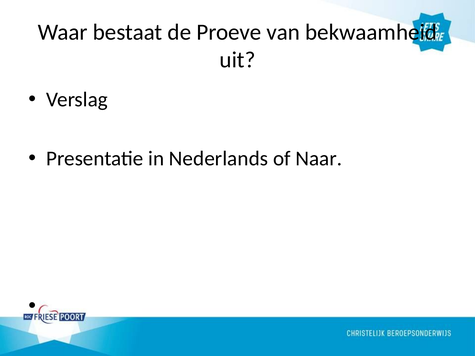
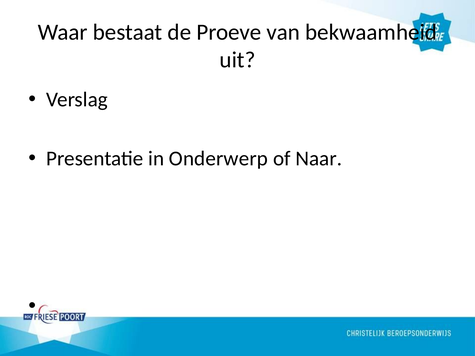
Nederlands: Nederlands -> Onderwerp
